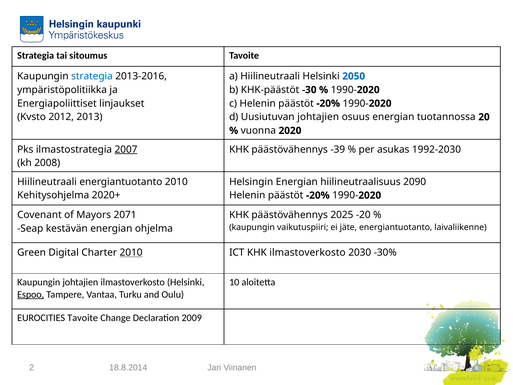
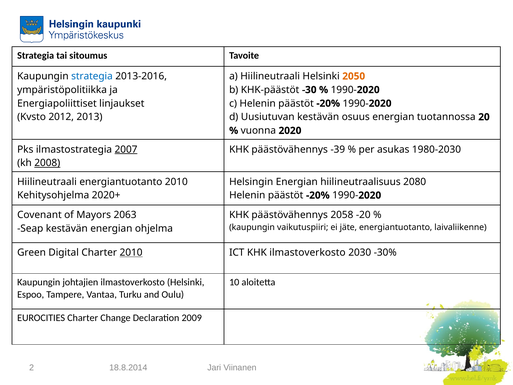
2050 colour: blue -> orange
Uusiutuvan johtajien: johtajien -> kestävän
1992-2030: 1992-2030 -> 1980-2030
2008 underline: none -> present
2090: 2090 -> 2080
2071: 2071 -> 2063
2025: 2025 -> 2058
Espoo underline: present -> none
EUROCITIES Tavoite: Tavoite -> Charter
